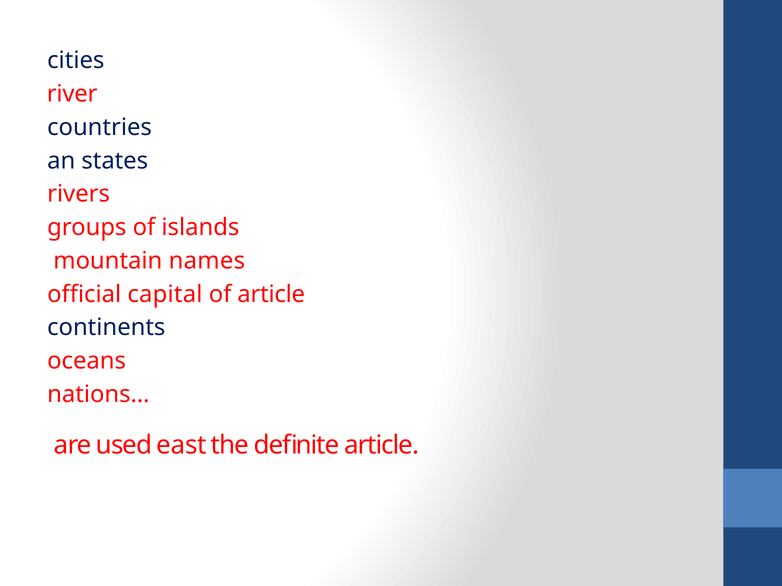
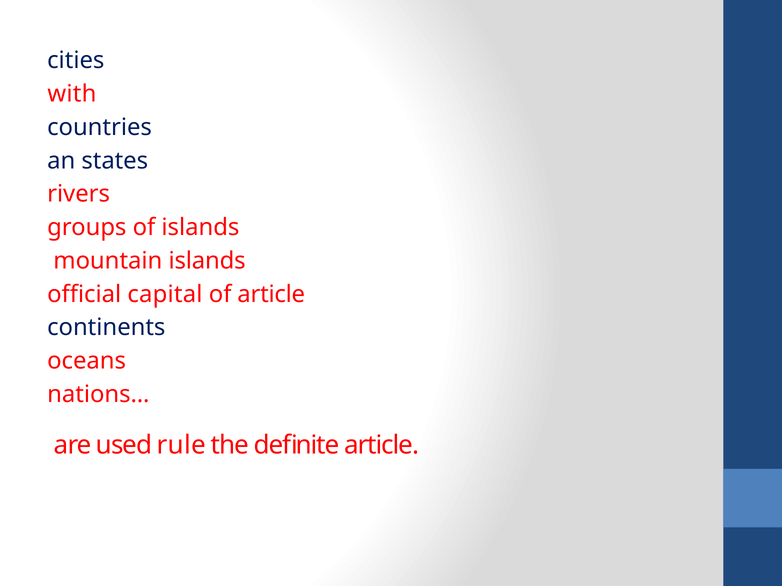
river: river -> with
mountain names: names -> islands
east: east -> rule
